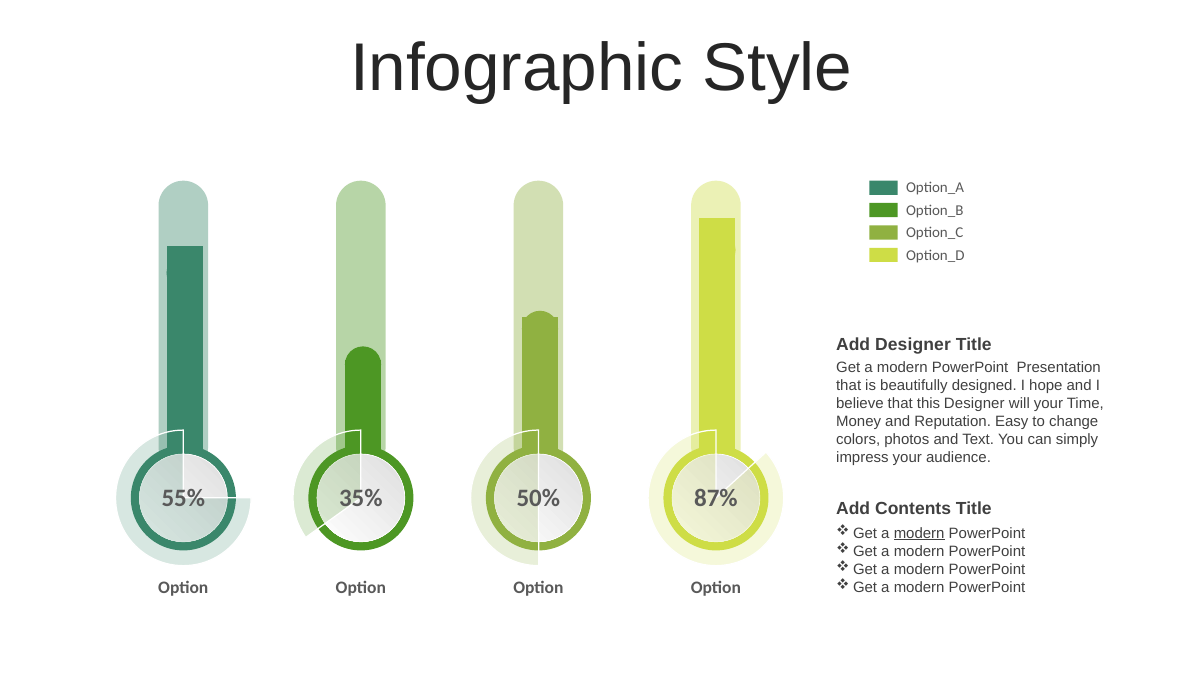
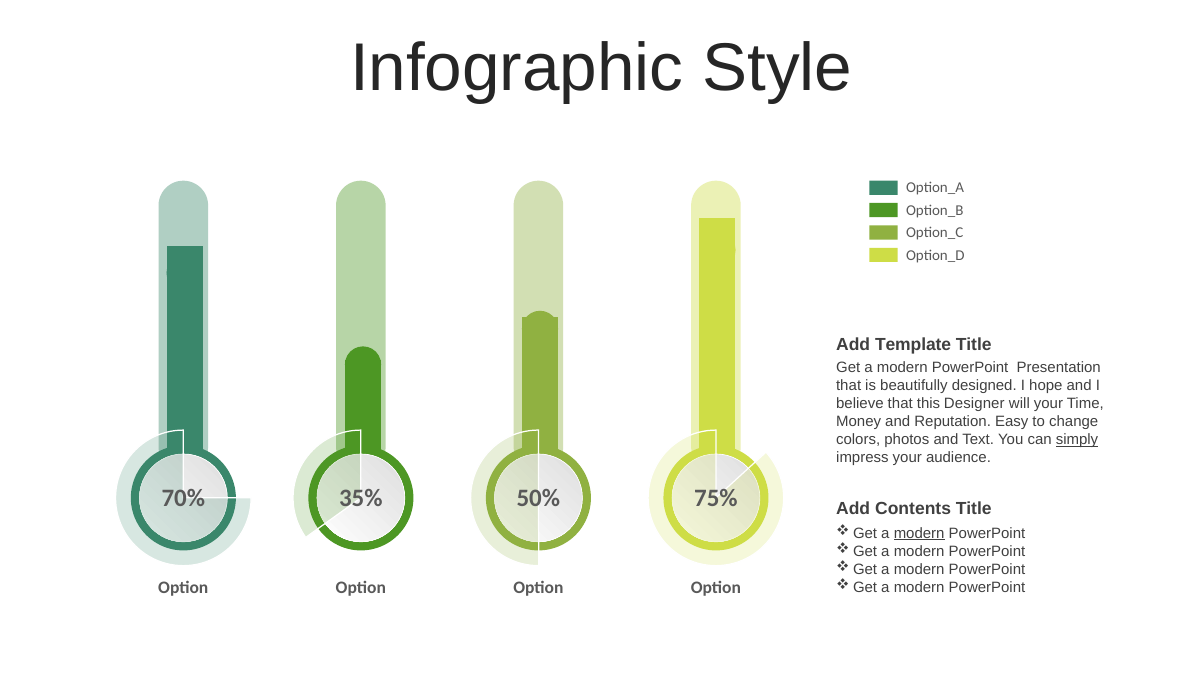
Add Designer: Designer -> Template
simply underline: none -> present
55%: 55% -> 70%
87%: 87% -> 75%
